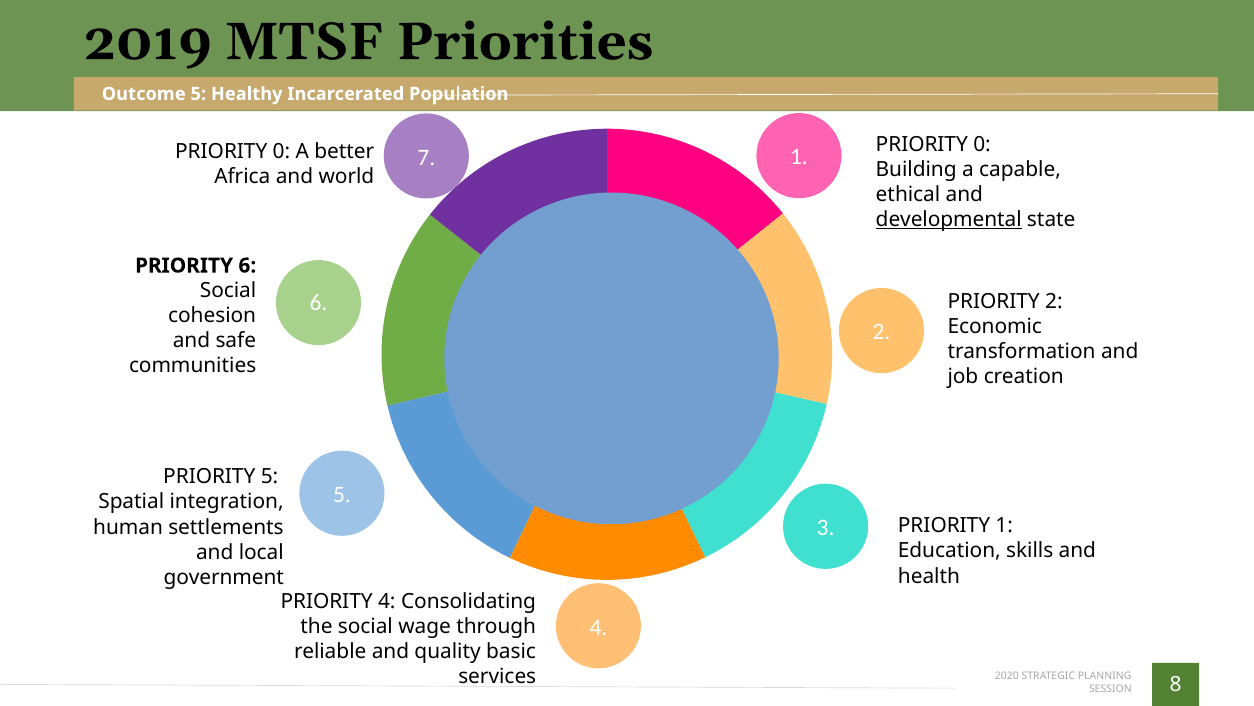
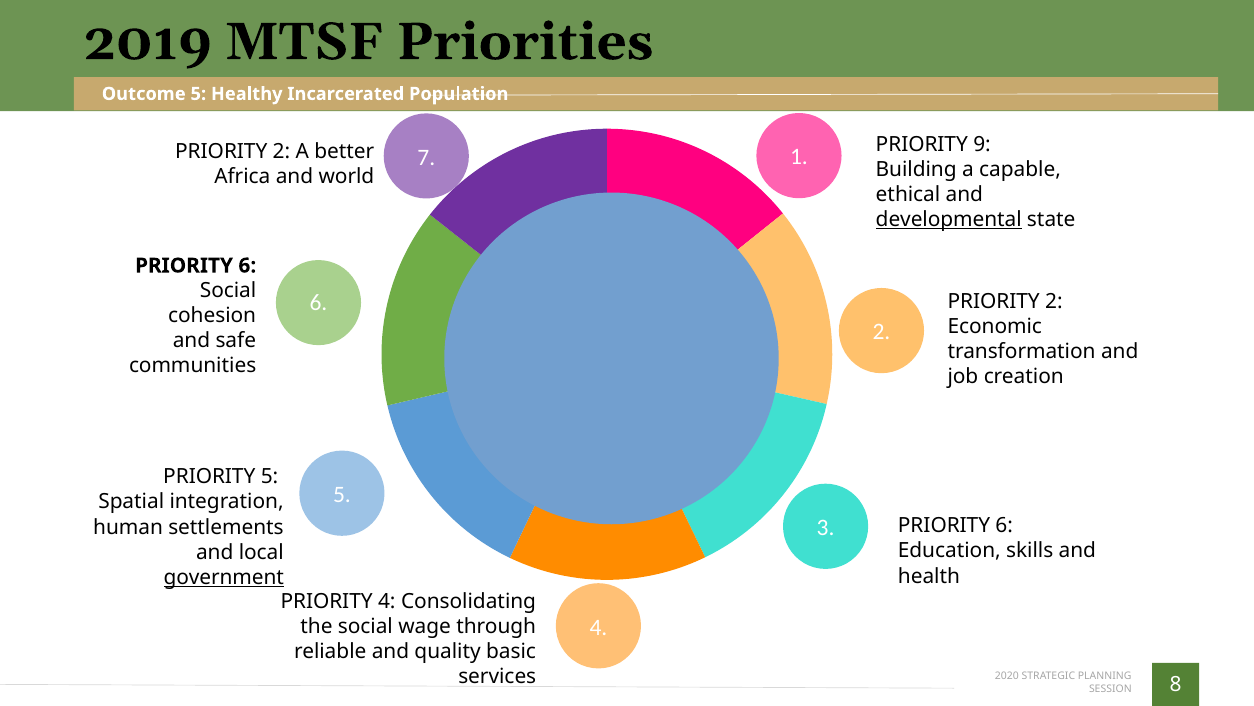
0 at (281, 151): 0 -> 2
1 PRIORITY 0: 0 -> 9
1 at (1004, 525): 1 -> 6
government underline: none -> present
